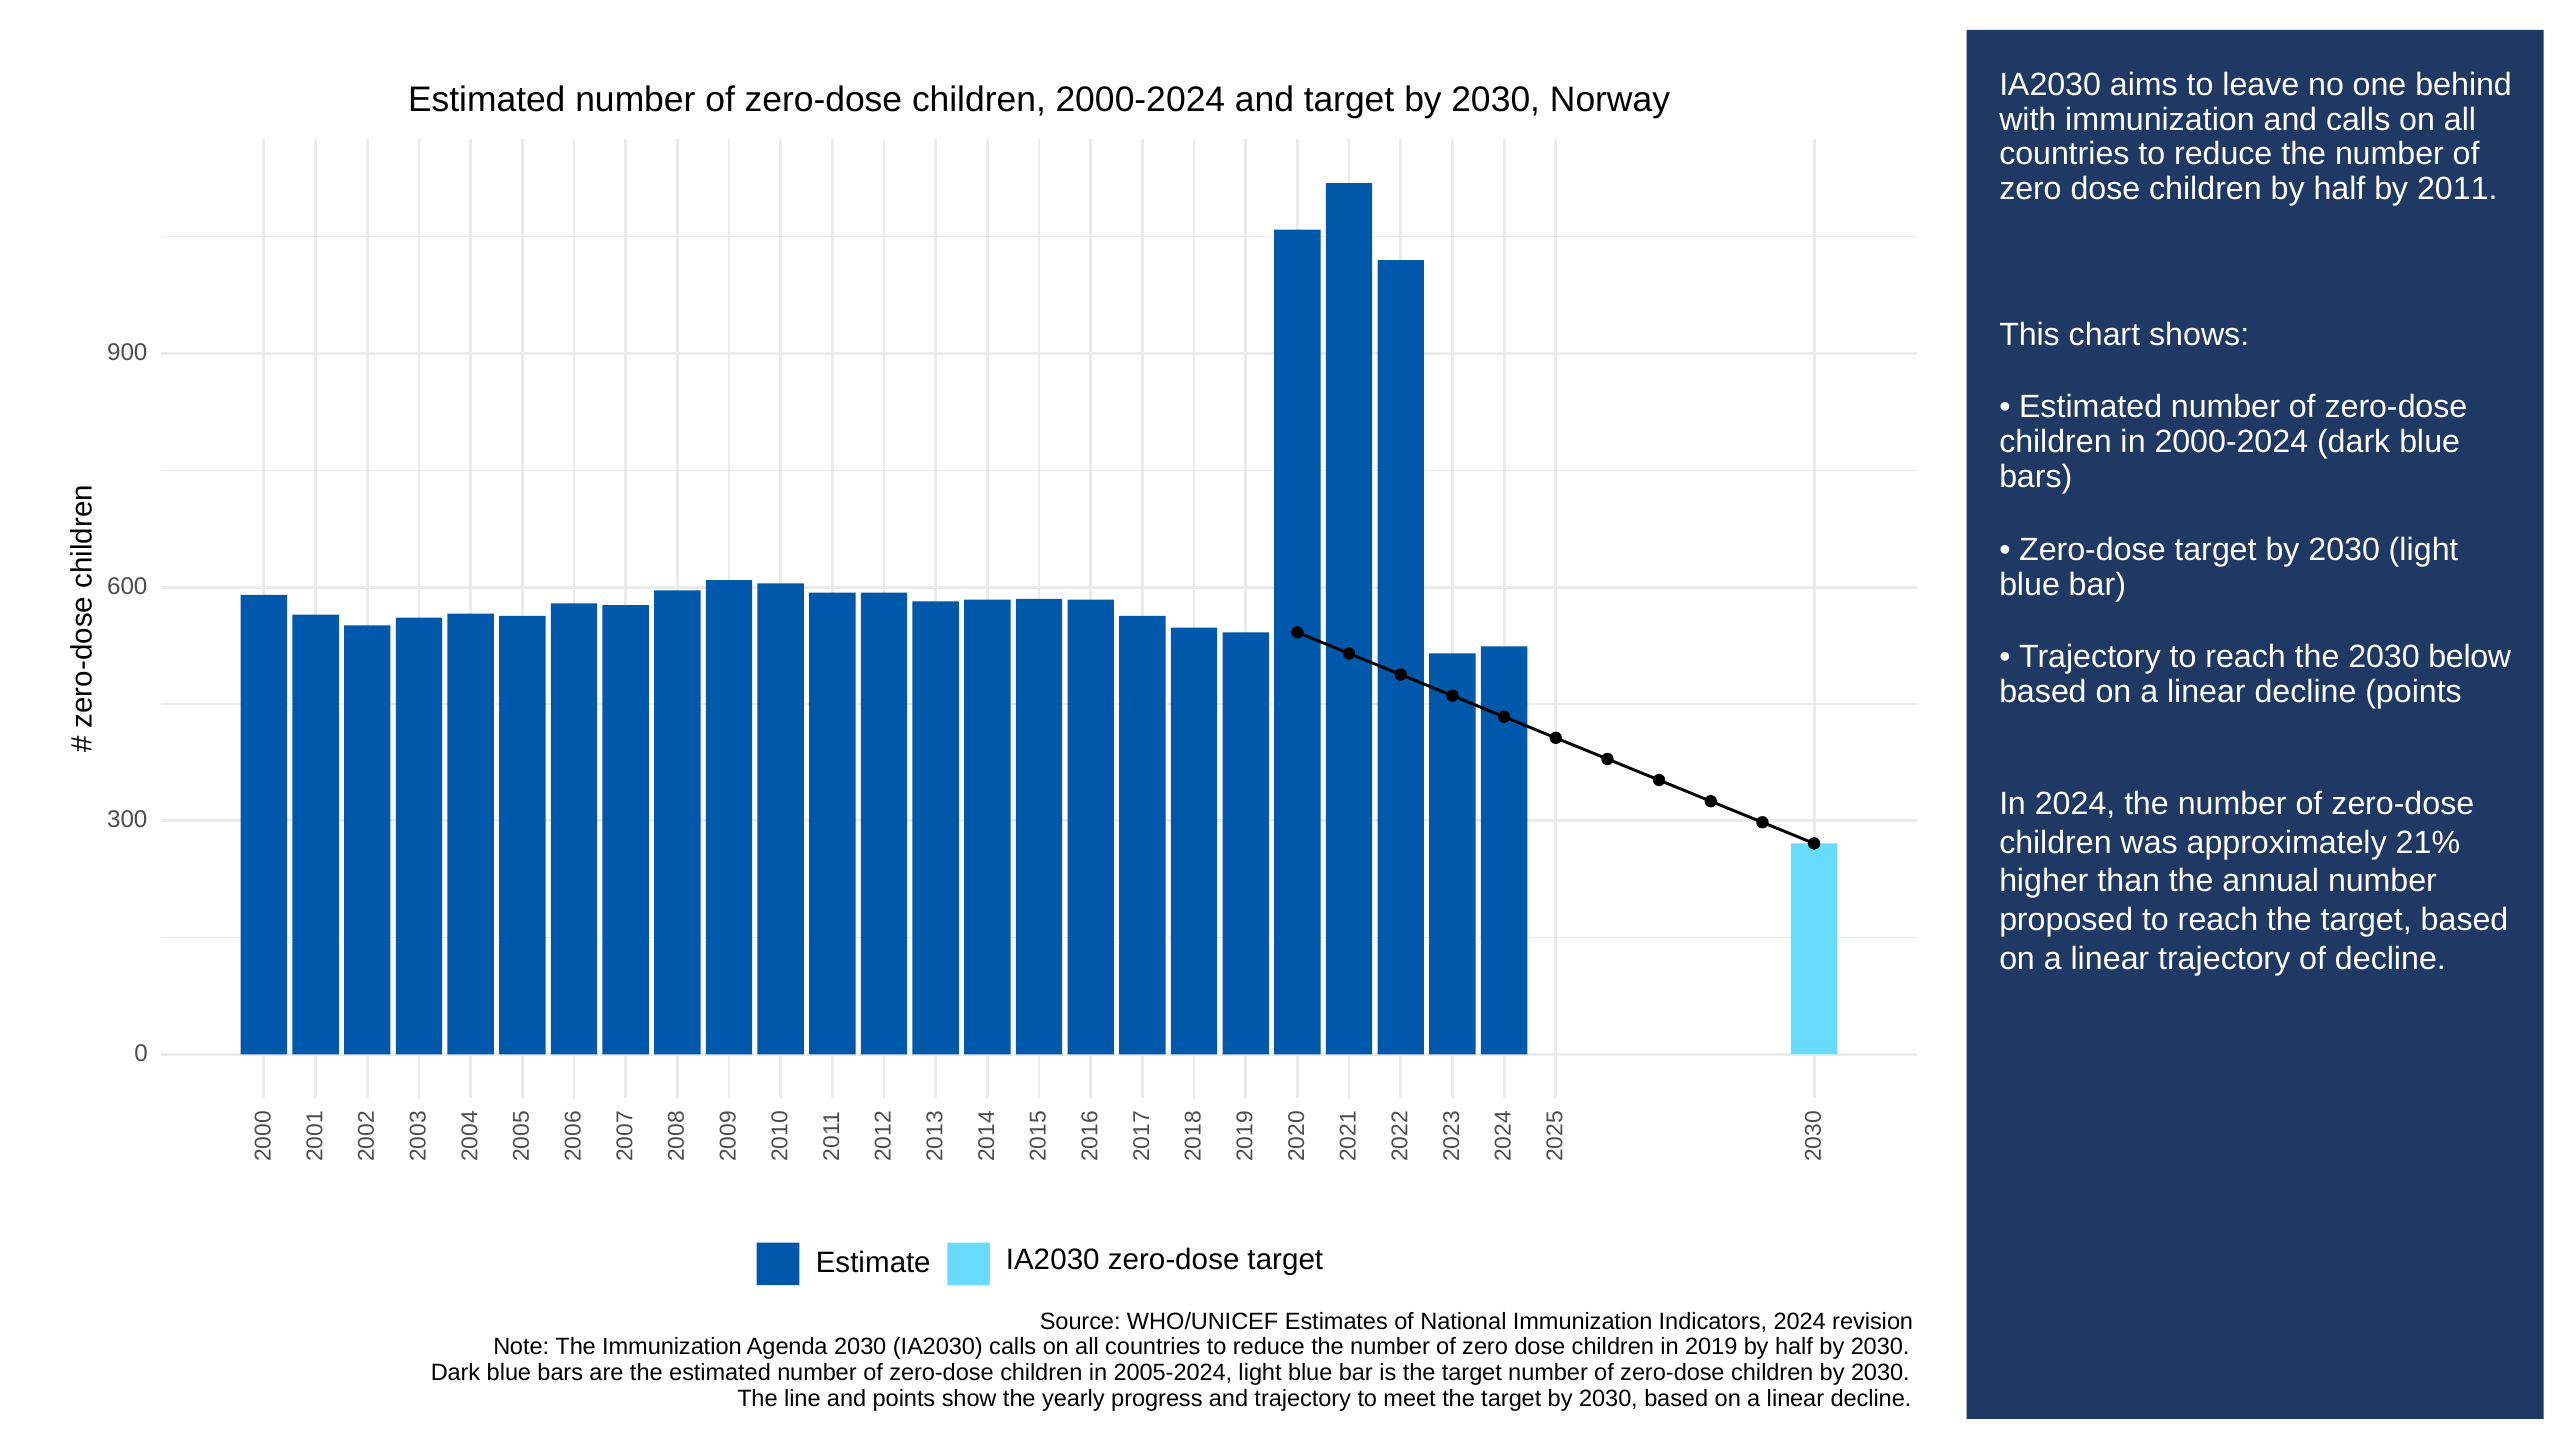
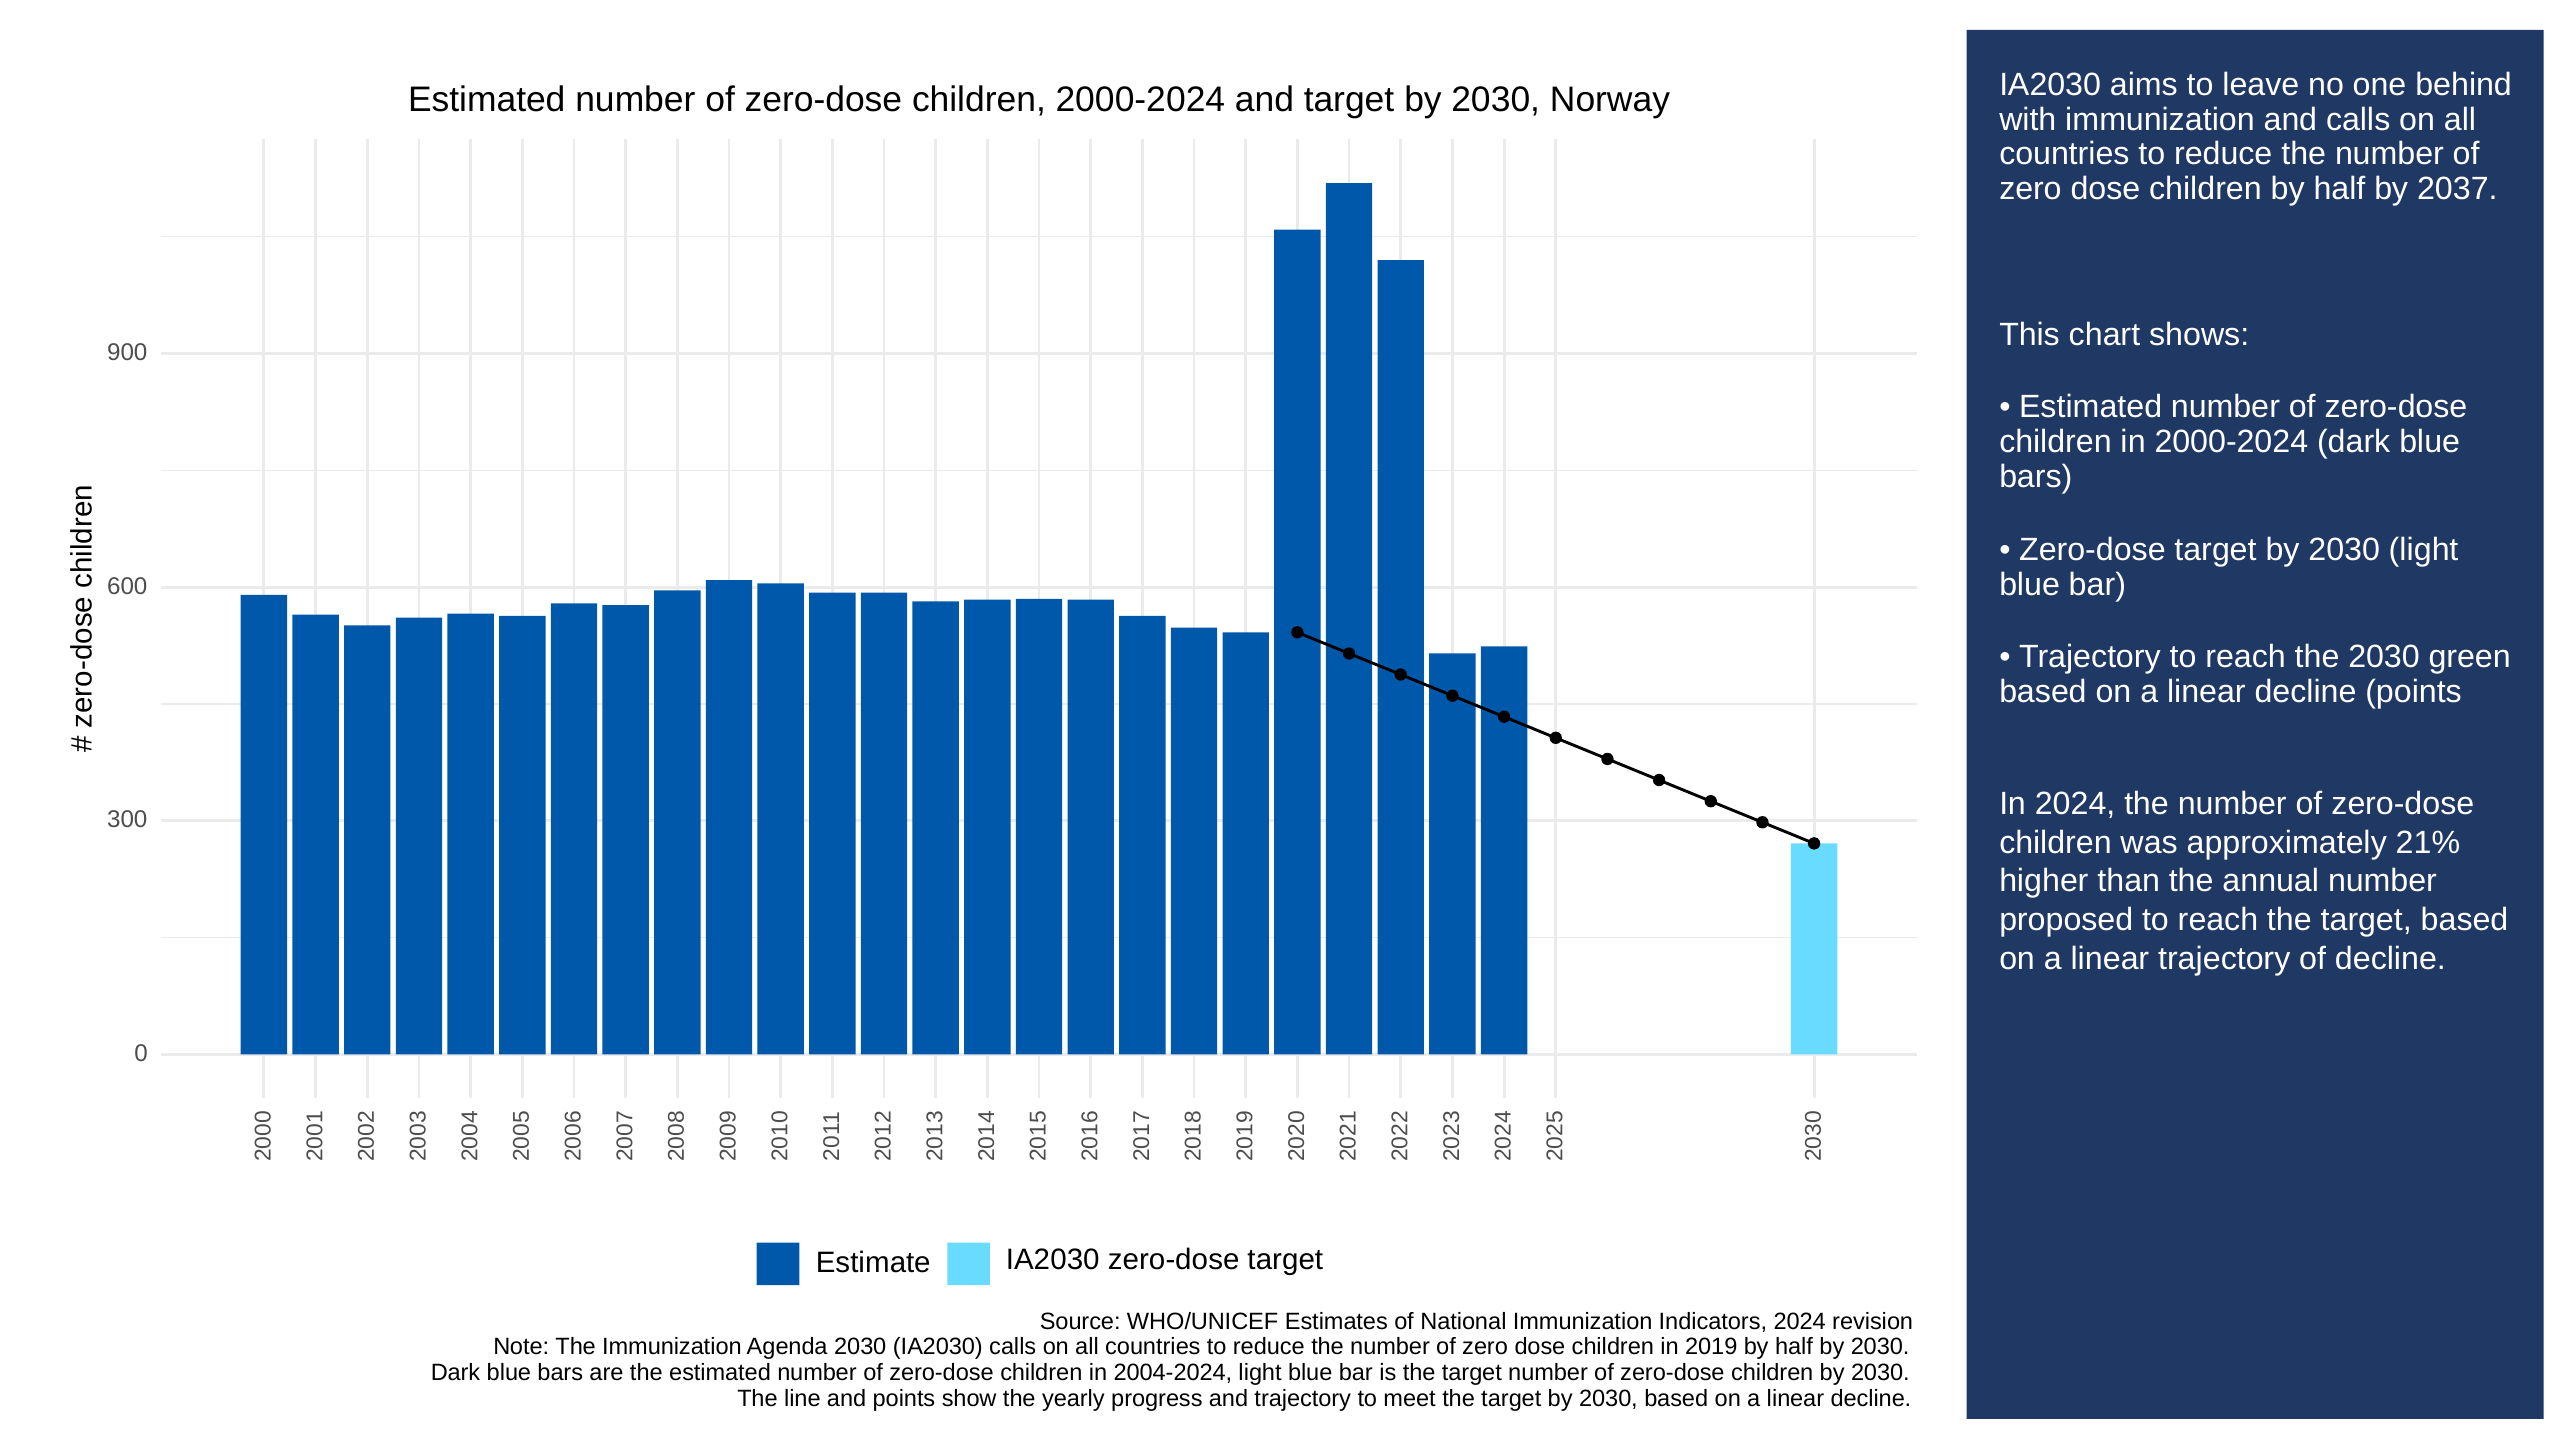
2011: 2011 -> 2037
below: below -> green
2005-2024: 2005-2024 -> 2004-2024
